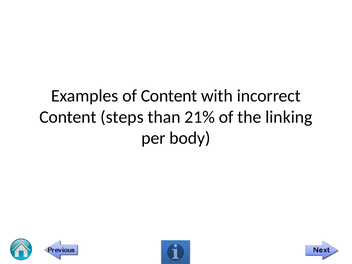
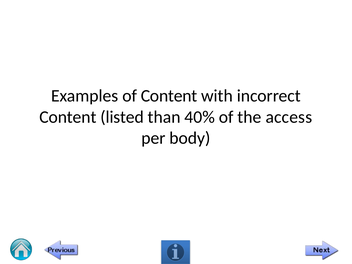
steps: steps -> listed
21%: 21% -> 40%
linking: linking -> access
